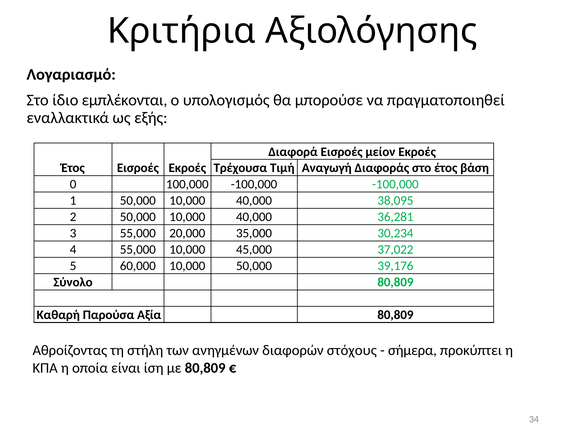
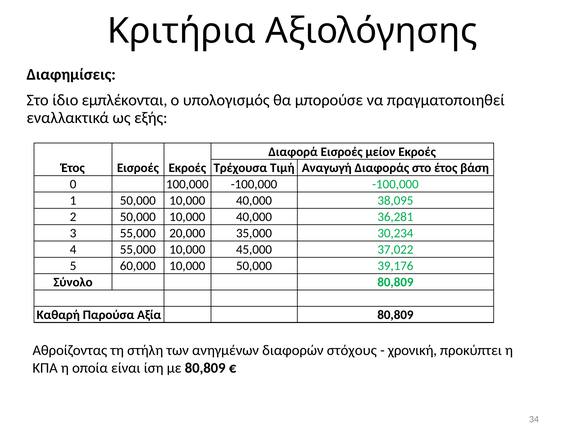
Λογαριασμό: Λογαριασμό -> Διαφημίσεις
σήμερα: σήμερα -> χρονική
